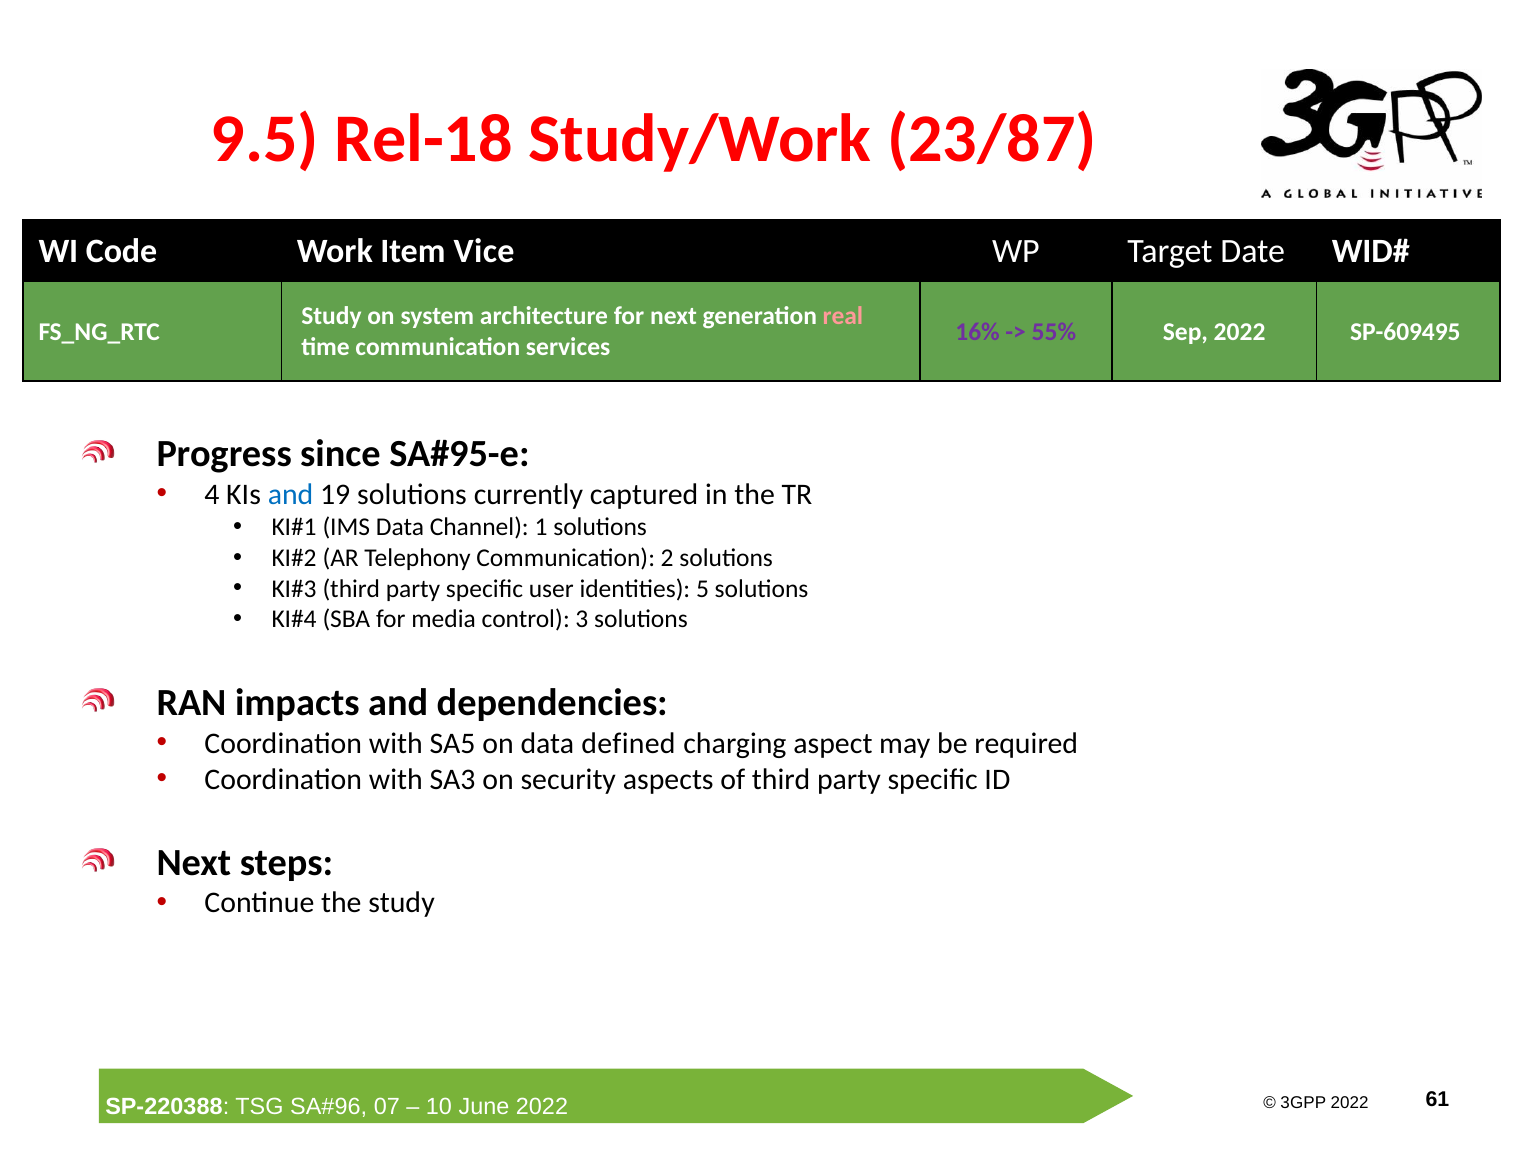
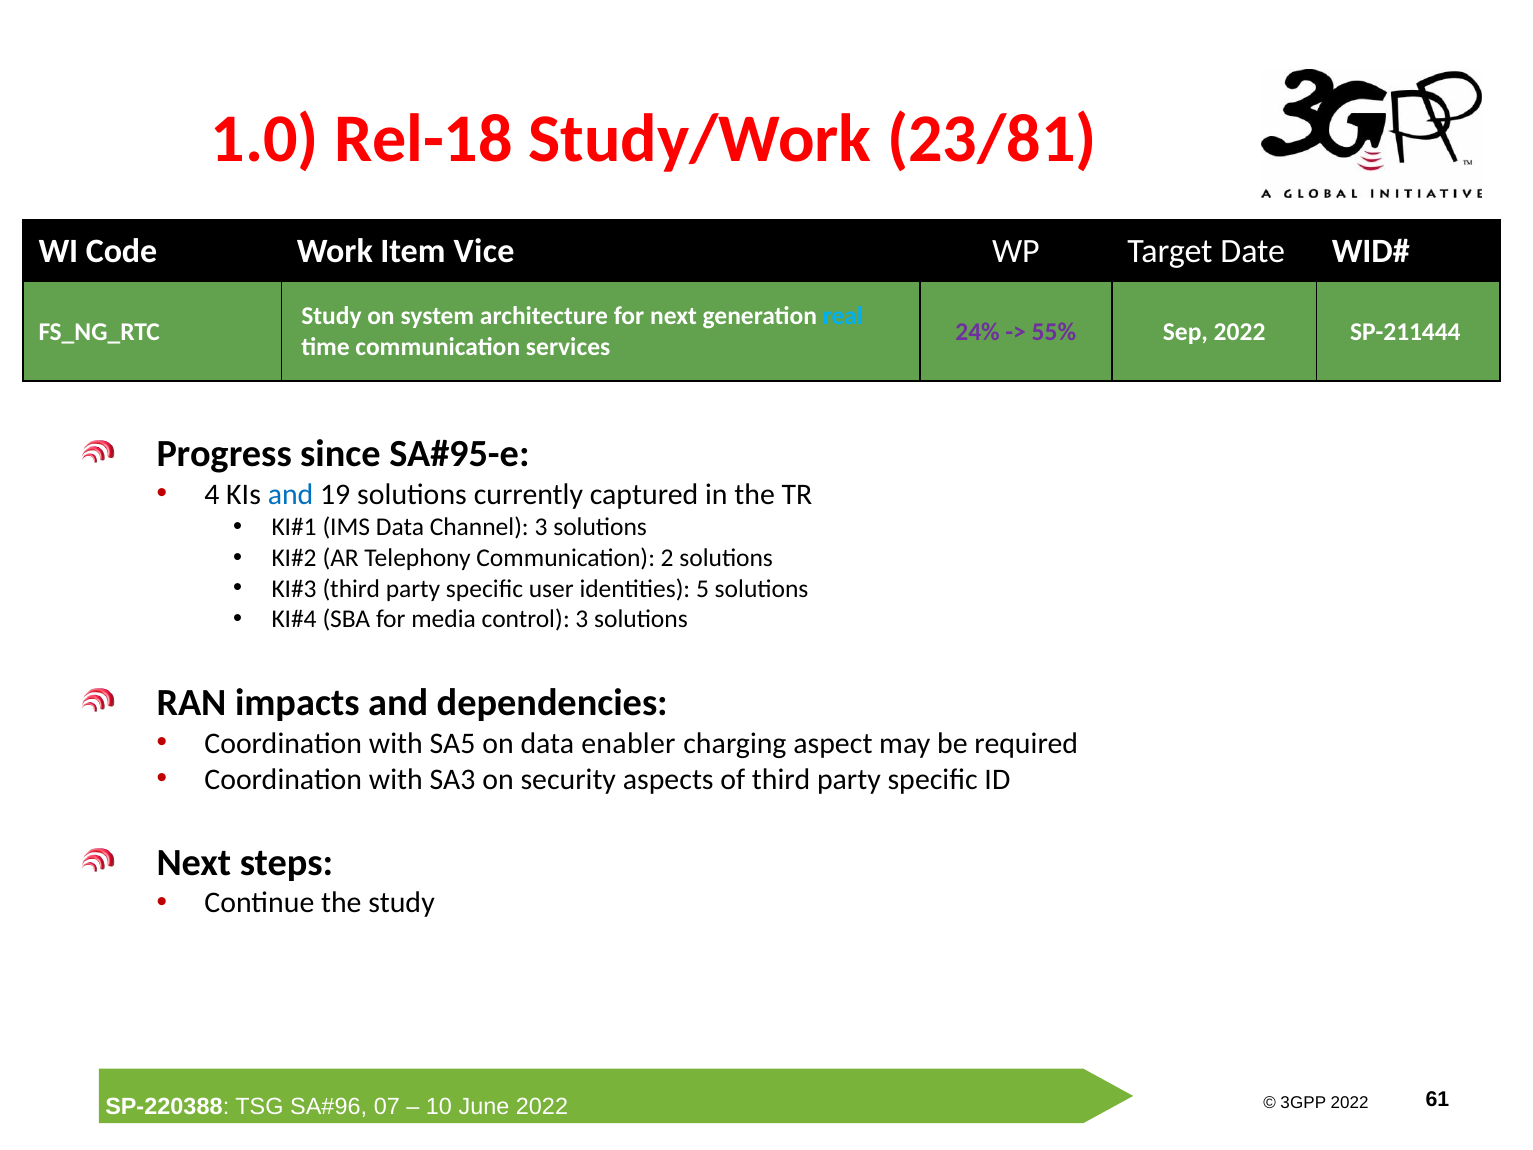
9.5: 9.5 -> 1.0
23/87: 23/87 -> 23/81
real colour: pink -> light blue
16%: 16% -> 24%
SP-609495: SP-609495 -> SP-211444
Channel 1: 1 -> 3
defined: defined -> enabler
